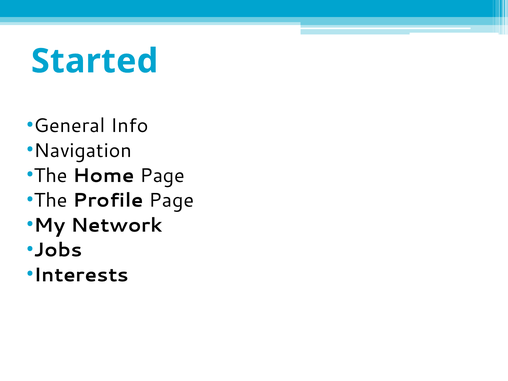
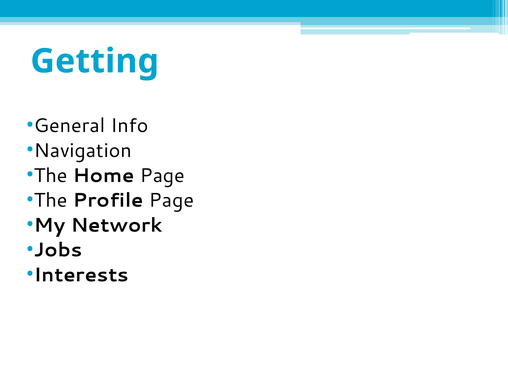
Started: Started -> Getting
